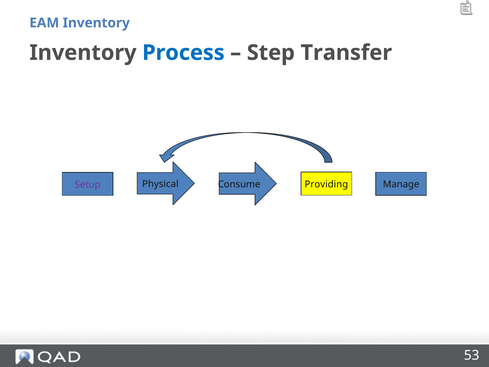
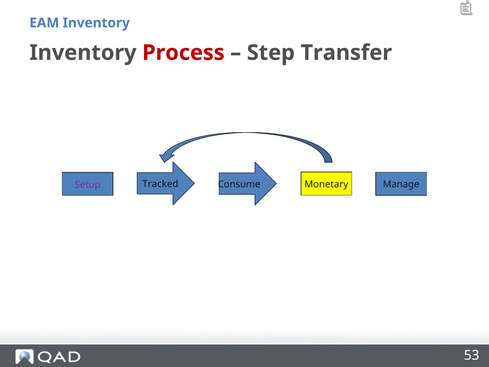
Process colour: blue -> red
Physical: Physical -> Tracked
Providing: Providing -> Monetary
